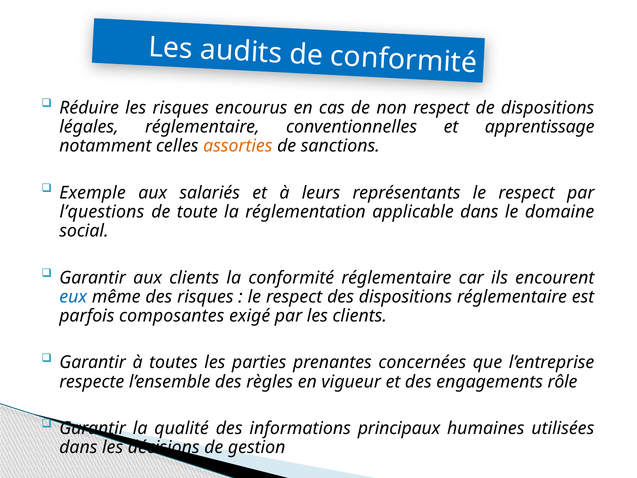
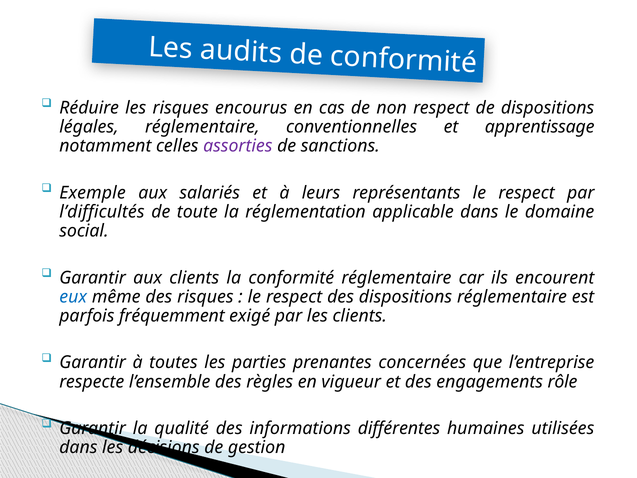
assorties colour: orange -> purple
l’questions: l’questions -> l’difficultés
composantes: composantes -> fréquemment
principaux: principaux -> différentes
